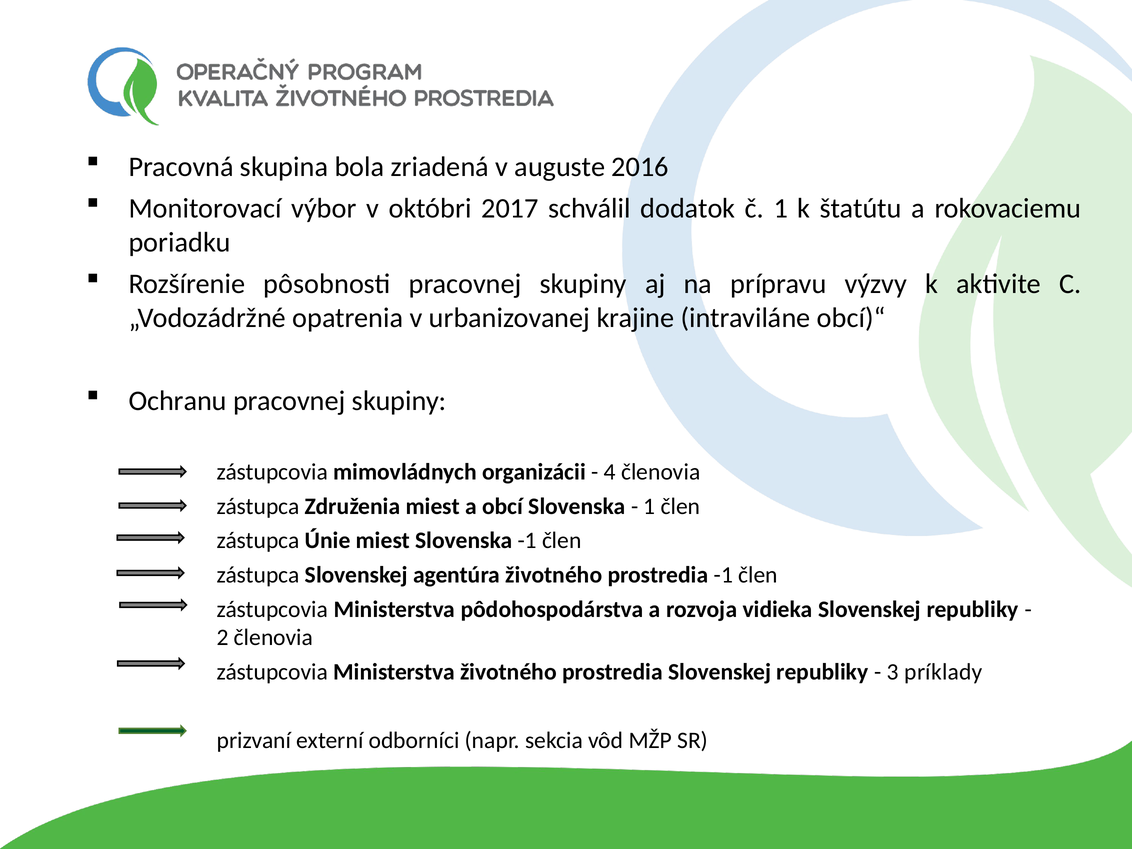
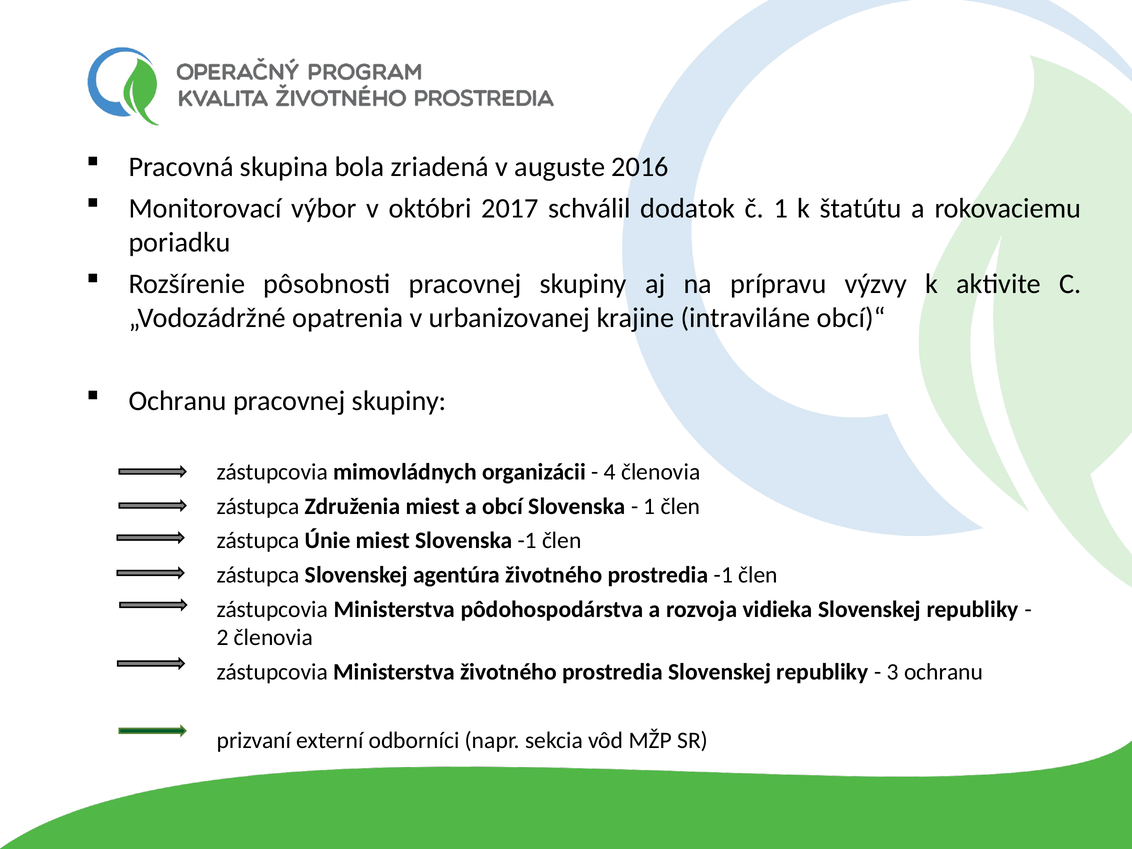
3 príklady: príklady -> ochranu
